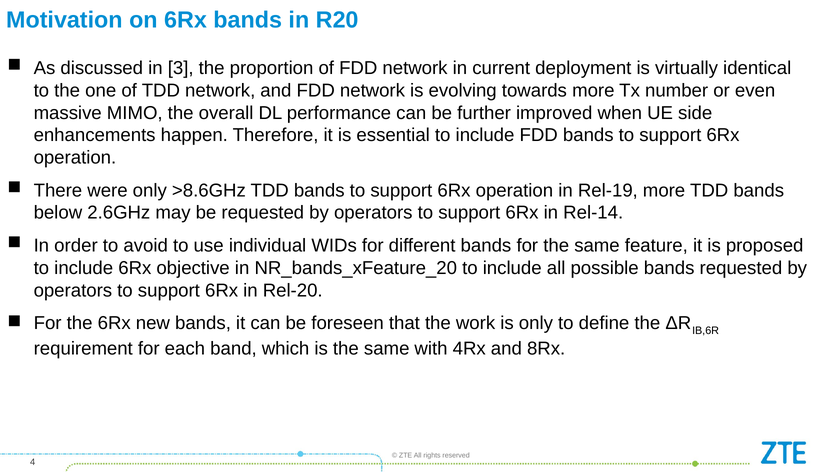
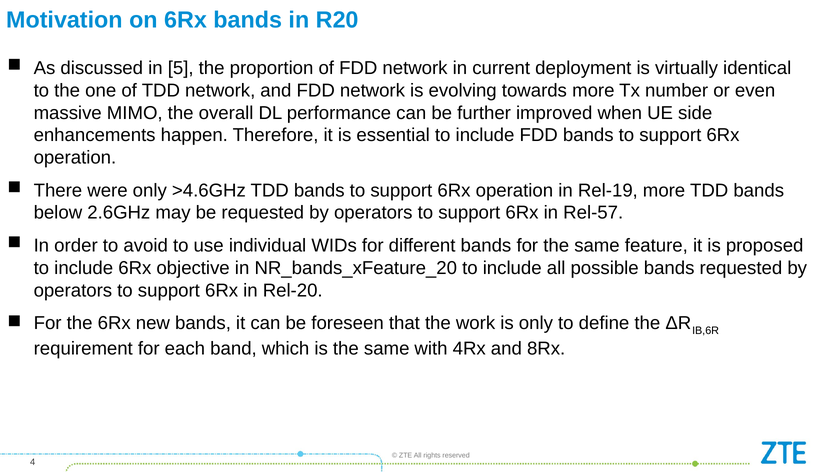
3: 3 -> 5
>8.6GHz: >8.6GHz -> >4.6GHz
Rel-14: Rel-14 -> Rel-57
